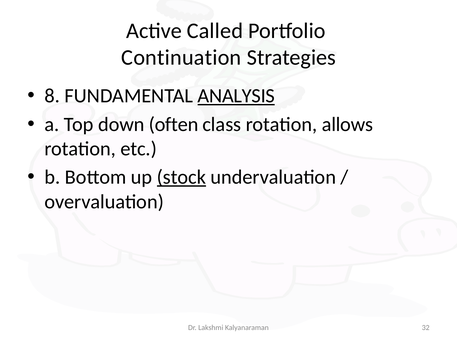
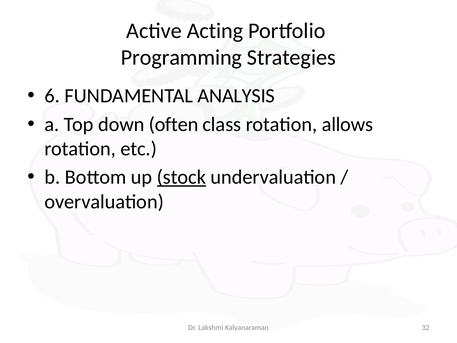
Called: Called -> Acting
Continuation: Continuation -> Programming
8: 8 -> 6
ANALYSIS underline: present -> none
